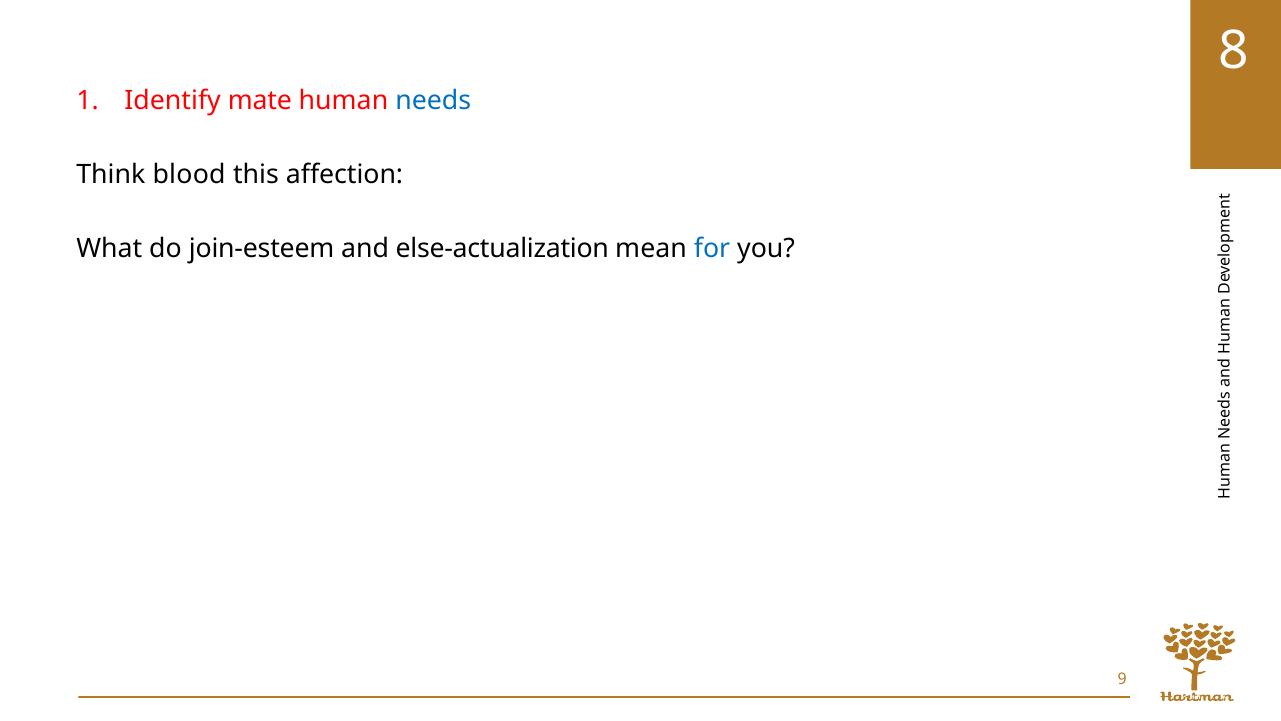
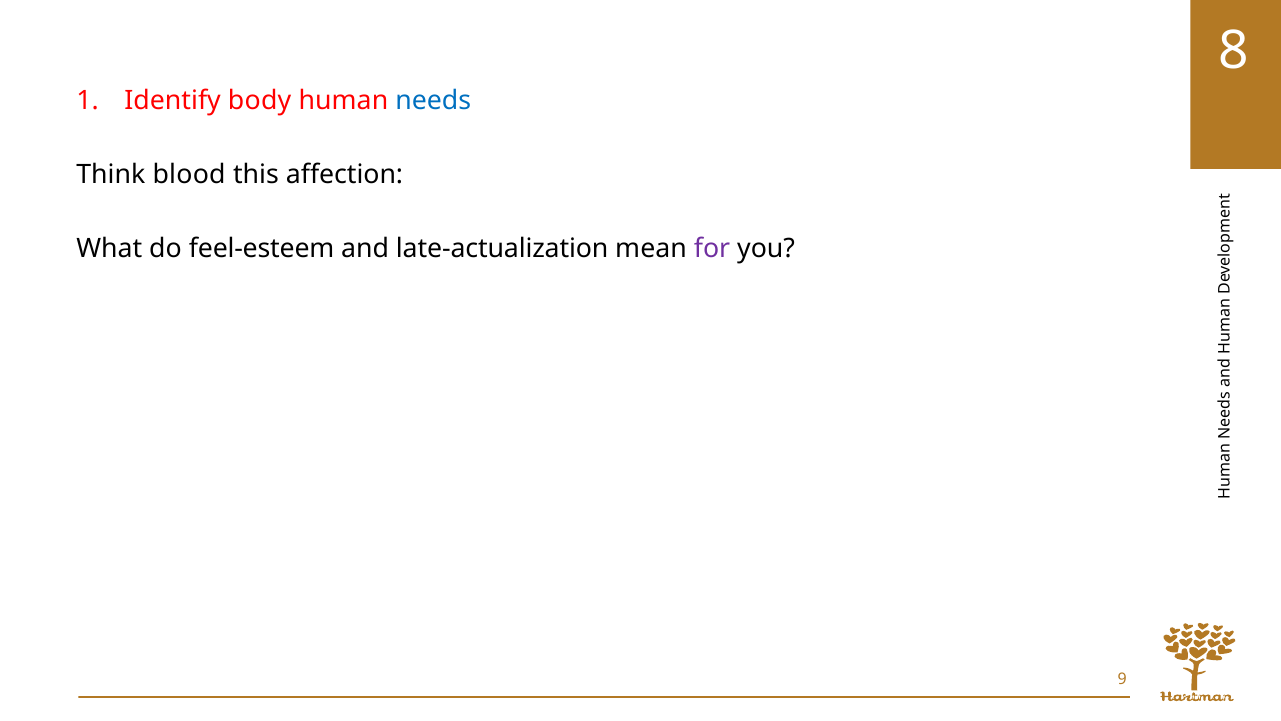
mate: mate -> body
join-esteem: join-esteem -> feel-esteem
else-actualization: else-actualization -> late-actualization
for colour: blue -> purple
